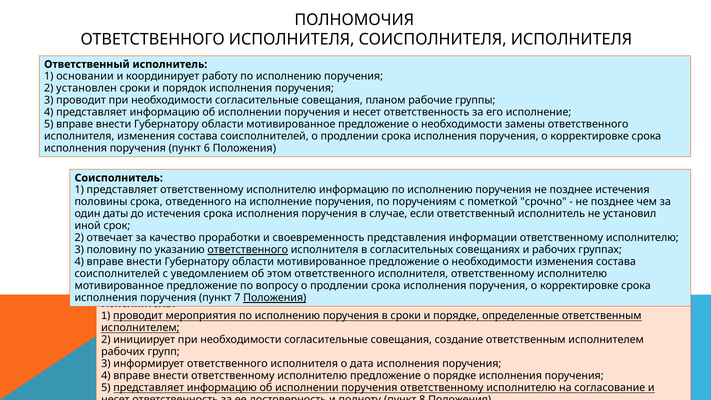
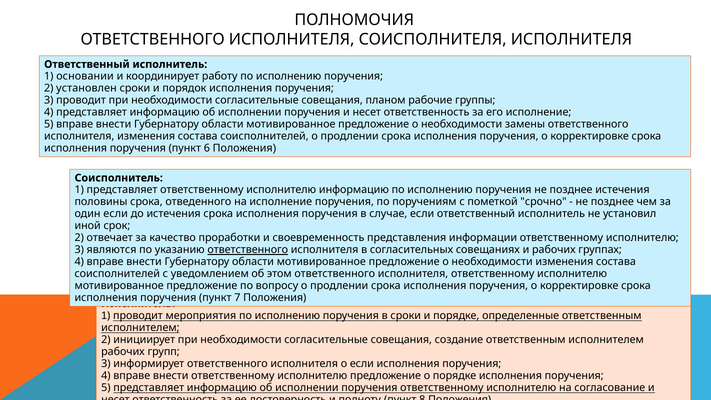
один даты: даты -> если
половину: половину -> являются
Положения at (275, 298) underline: present -> none
о дата: дата -> если
